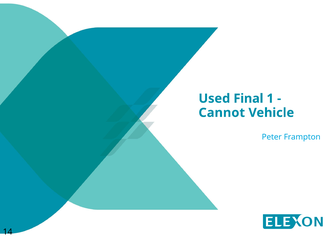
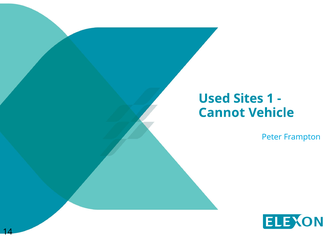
Final: Final -> Sites
